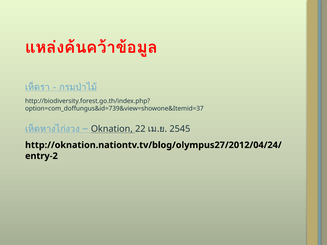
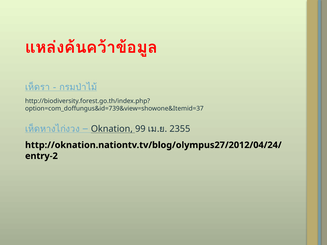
22: 22 -> 99
2545: 2545 -> 2355
